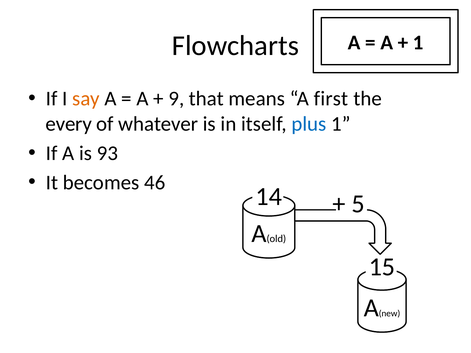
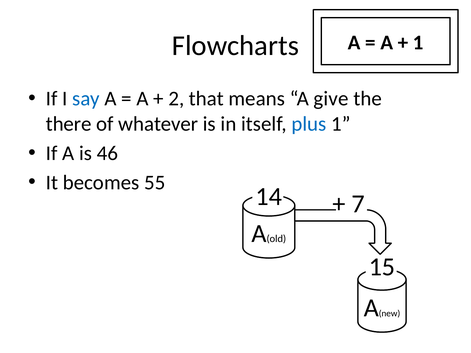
say colour: orange -> blue
9: 9 -> 2
first: first -> give
every: every -> there
93: 93 -> 46
46: 46 -> 55
5: 5 -> 7
